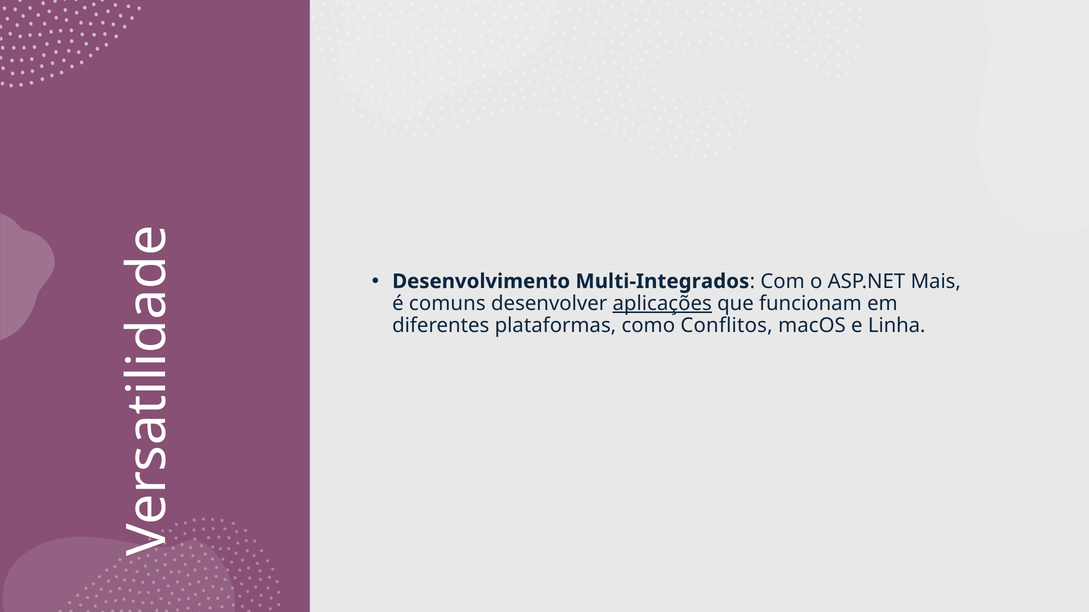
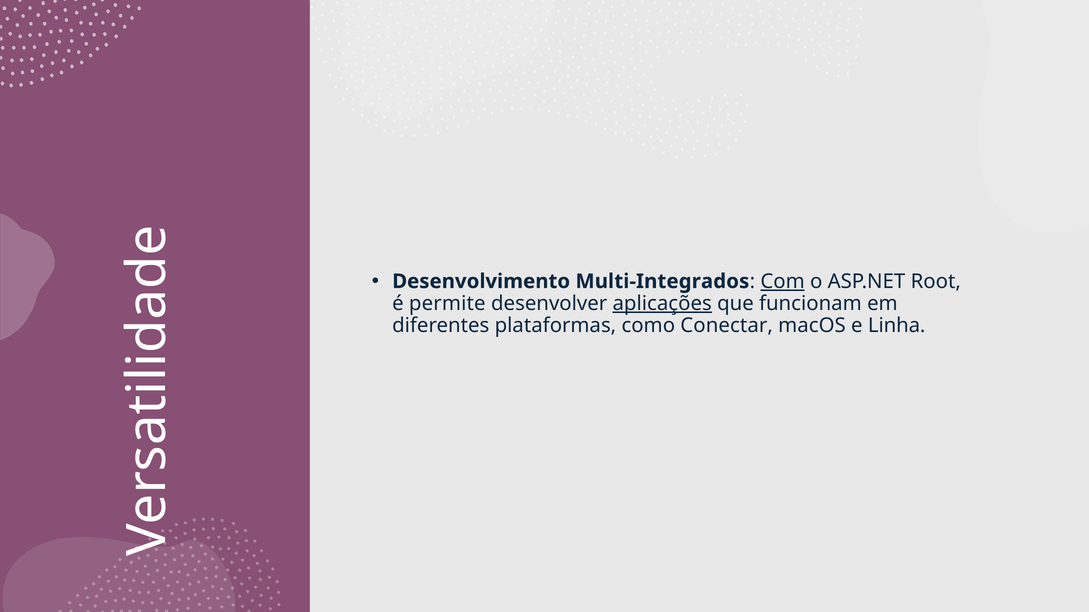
Com underline: none -> present
Mais: Mais -> Root
comuns: comuns -> permite
Conflitos: Conflitos -> Conectar
